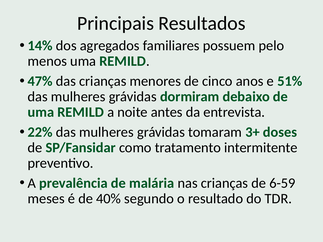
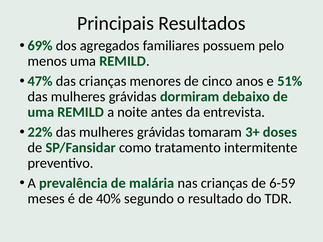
14%: 14% -> 69%
